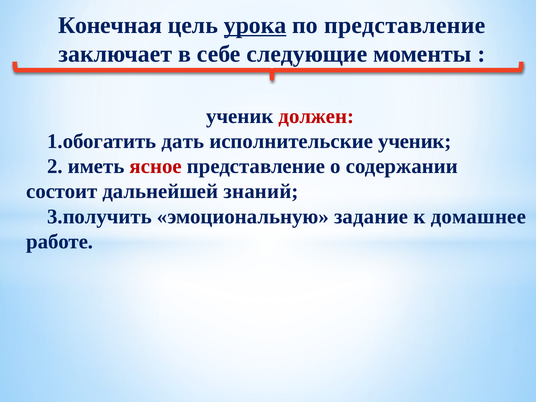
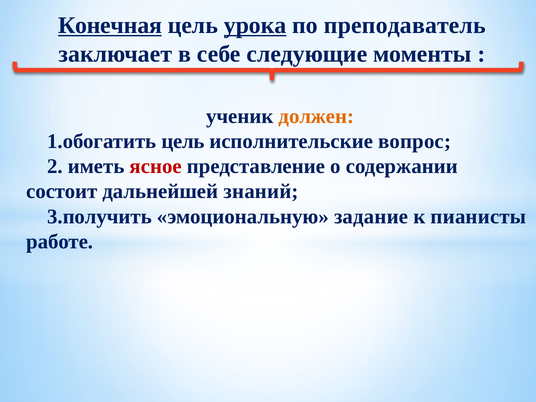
Конечная underline: none -> present
по представление: представление -> преподаватель
должен colour: red -> orange
дать at (183, 141): дать -> цель
исполнительские ученик: ученик -> вопрос
домашнее: домашнее -> пианисты
